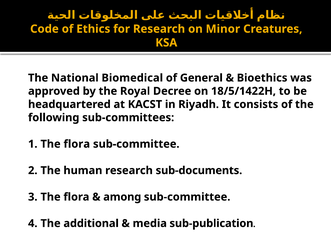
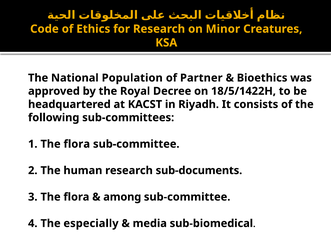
Biomedical: Biomedical -> Population
General: General -> Partner
additional: additional -> especially
sub-publication: sub-publication -> sub-biomedical
